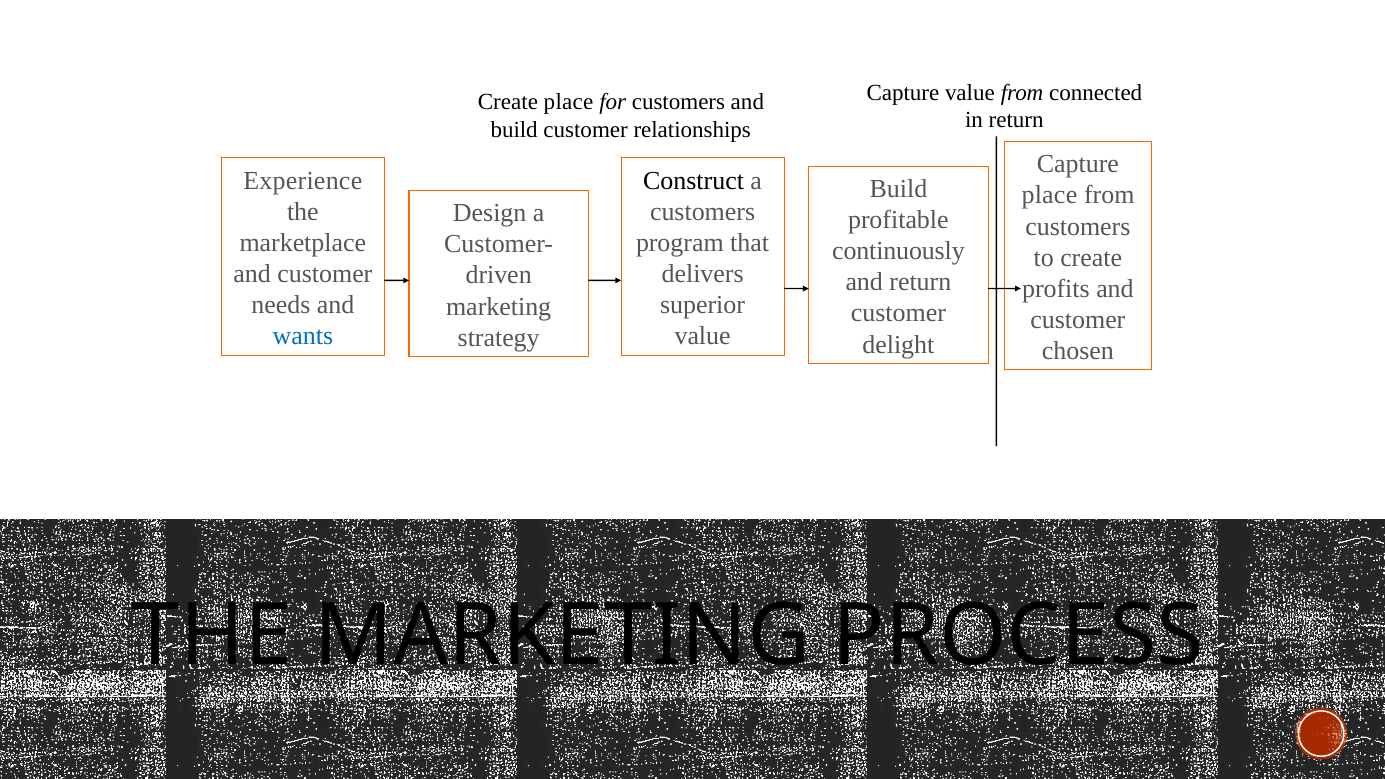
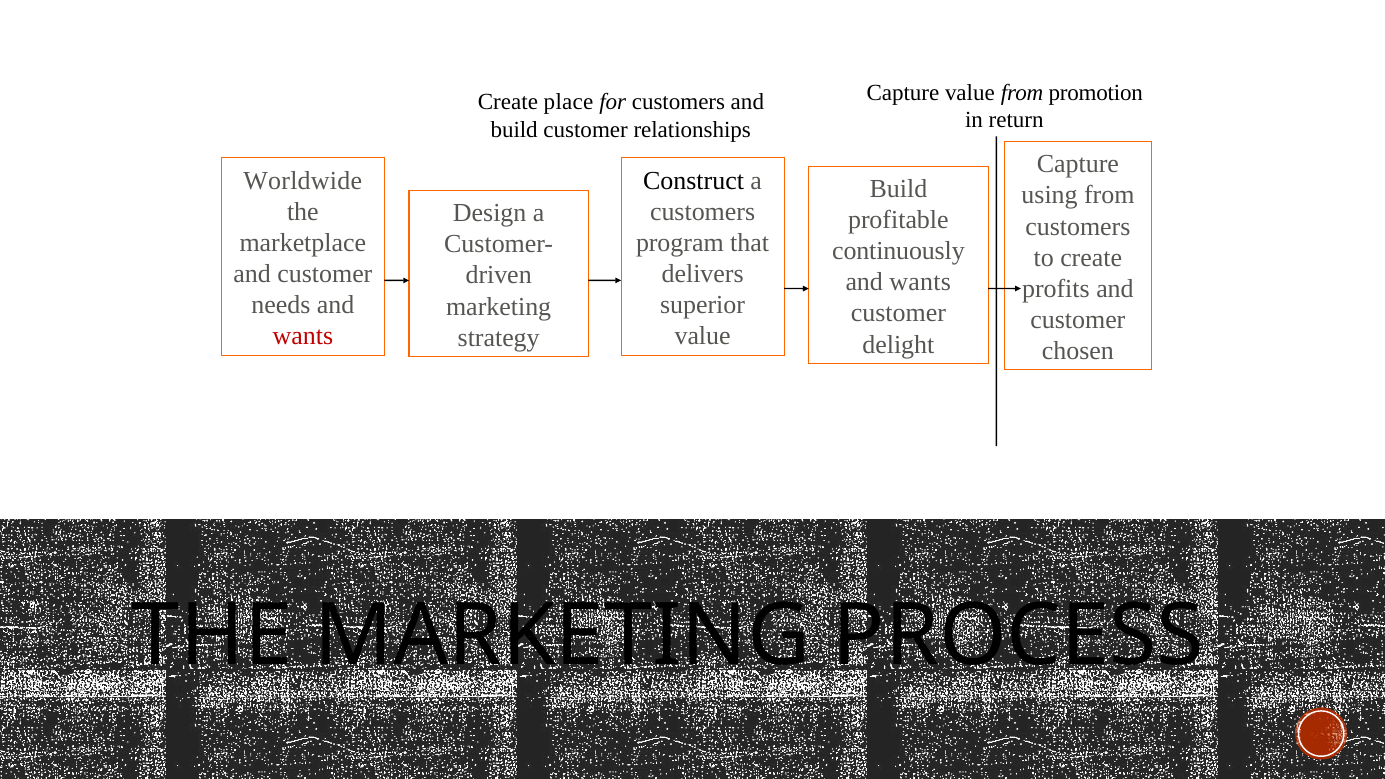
connected: connected -> promotion
Experience: Experience -> Worldwide
place at (1049, 195): place -> using
return at (920, 282): return -> wants
wants at (303, 336) colour: blue -> red
